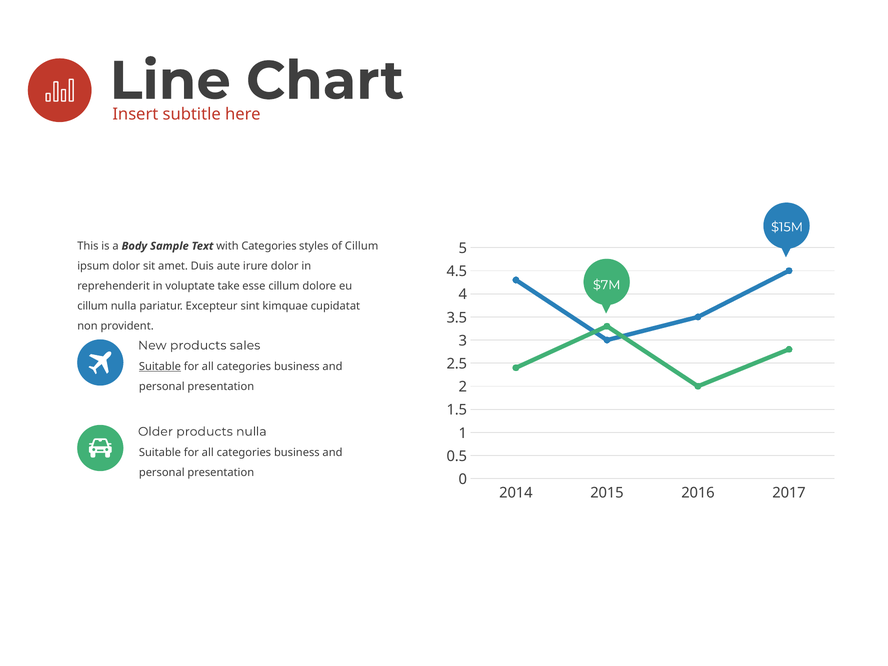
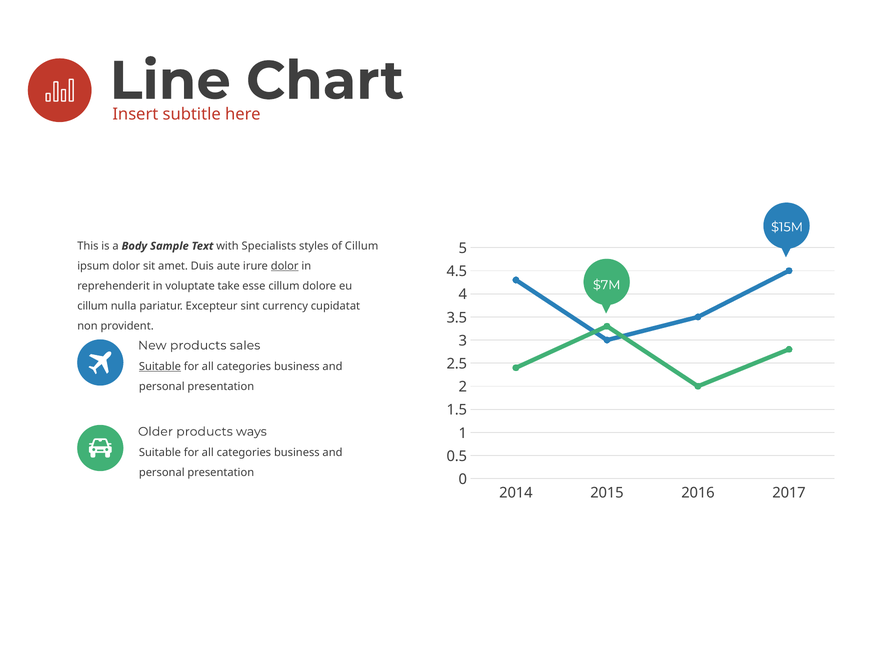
with Categories: Categories -> Specialists
dolor at (285, 266) underline: none -> present
kimquae: kimquae -> currency
products nulla: nulla -> ways
